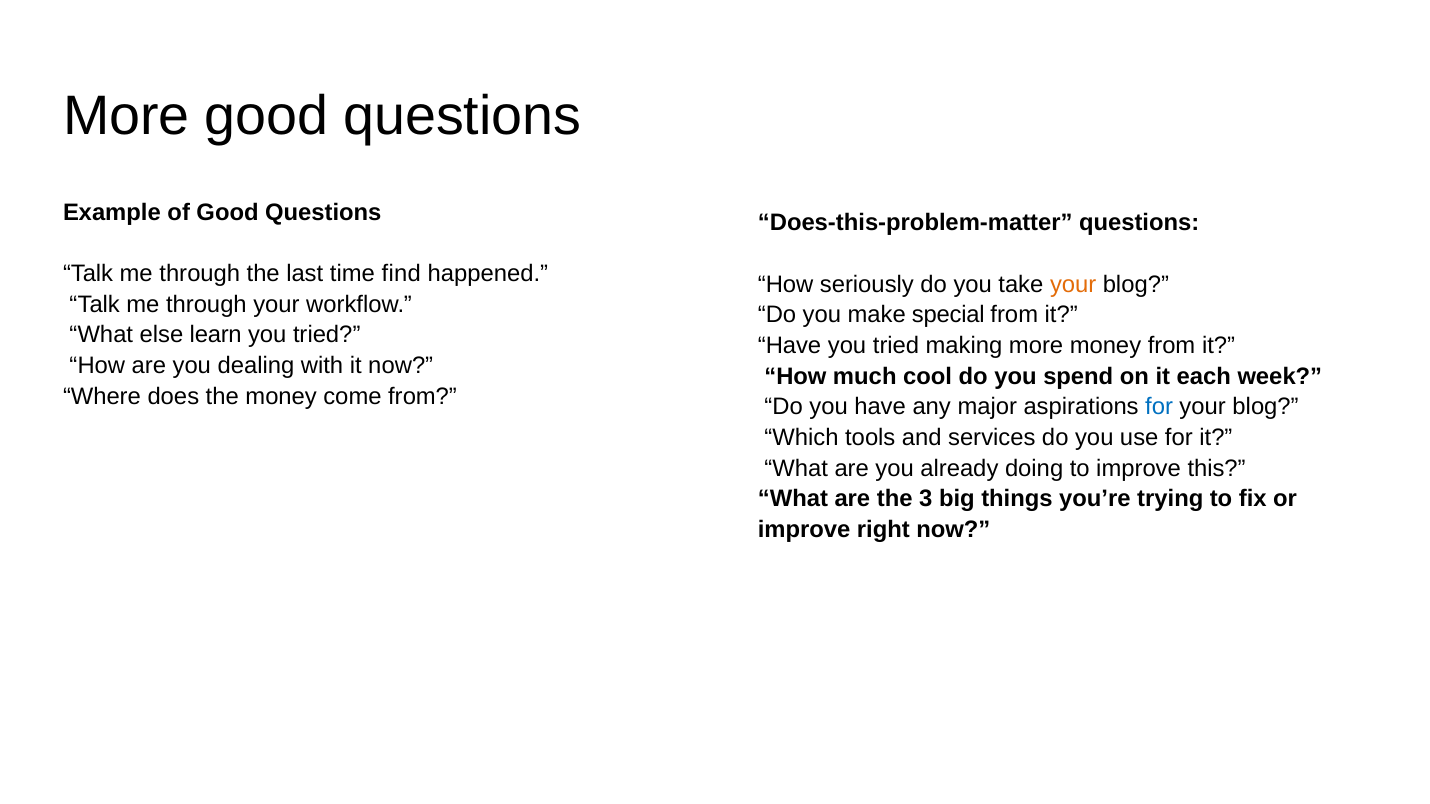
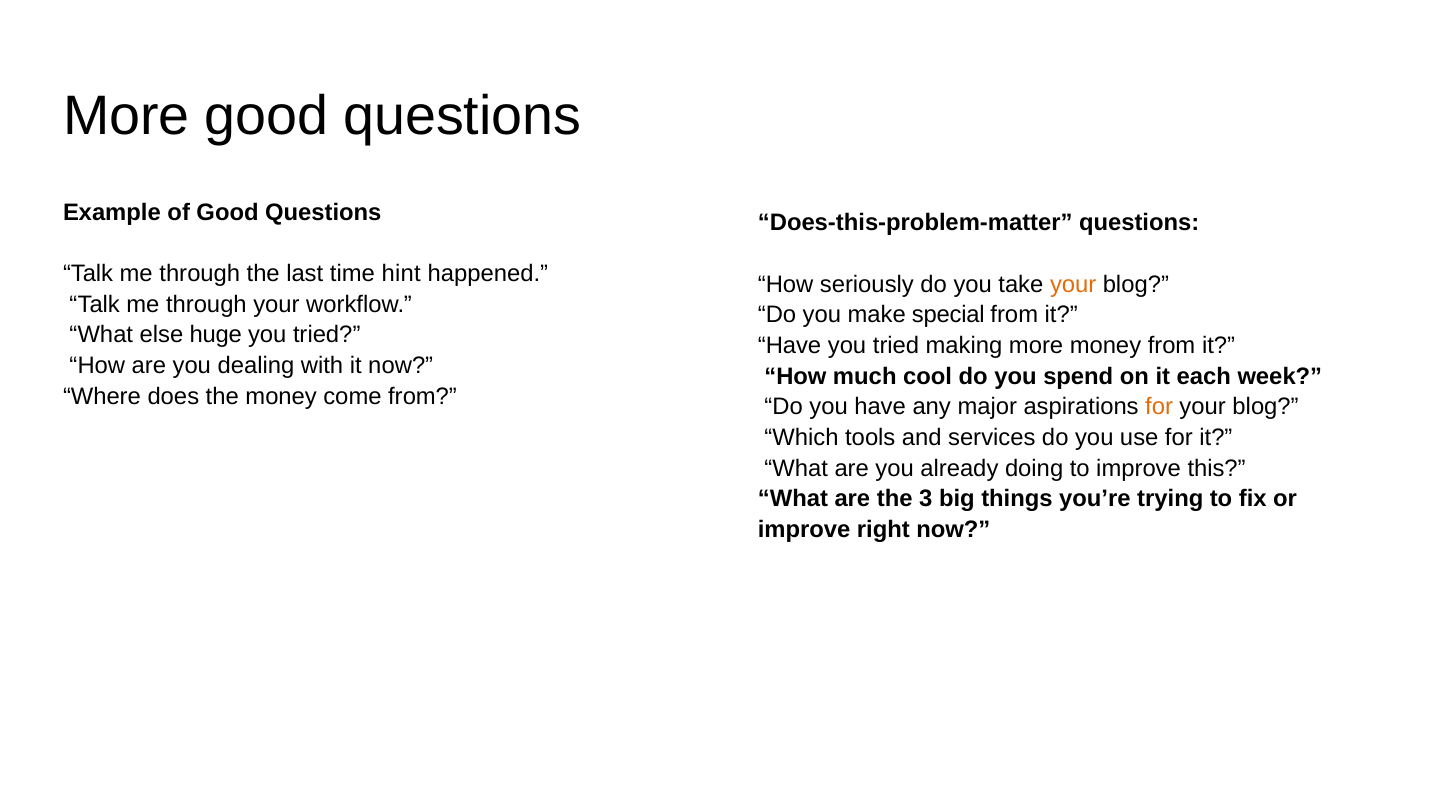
find: find -> hint
learn: learn -> huge
for at (1159, 407) colour: blue -> orange
